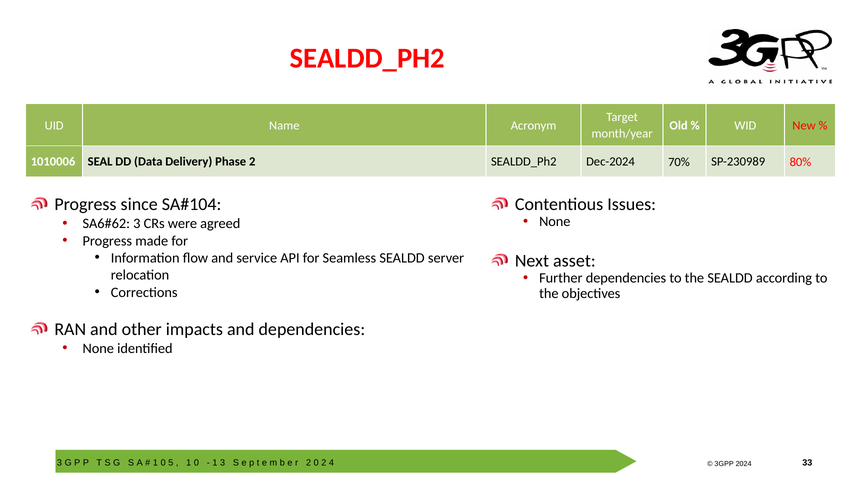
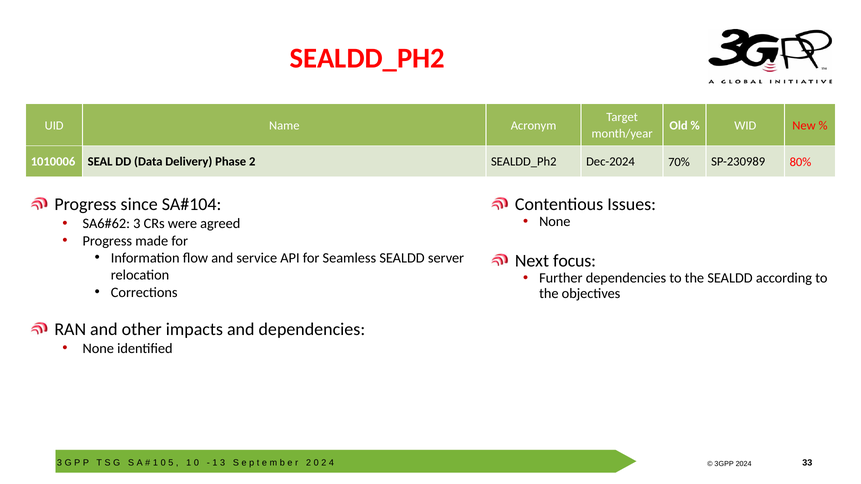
asset: asset -> focus
